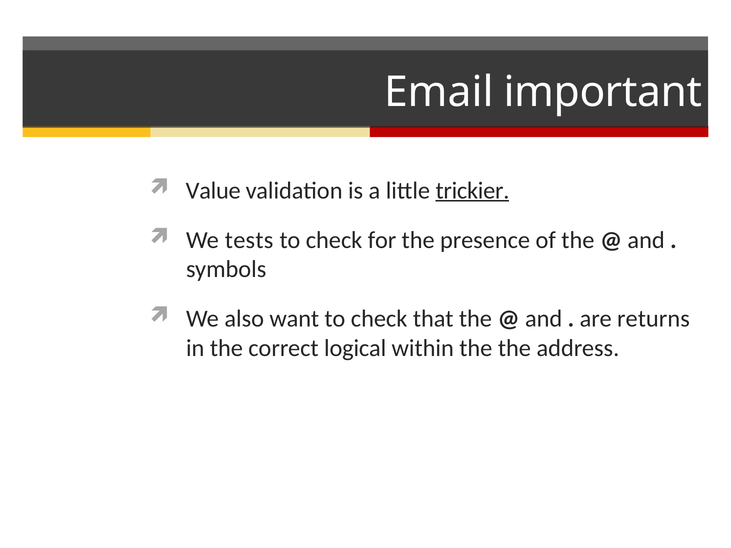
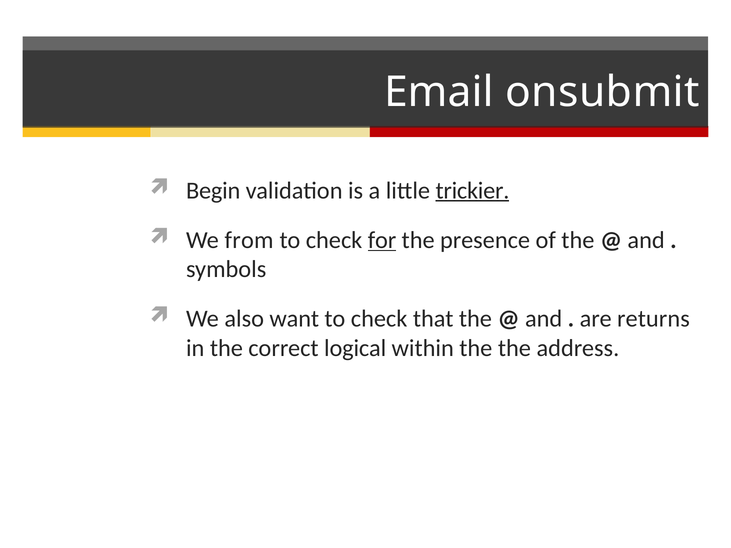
important: important -> onsubmit
Value: Value -> Begin
tests: tests -> from
for underline: none -> present
